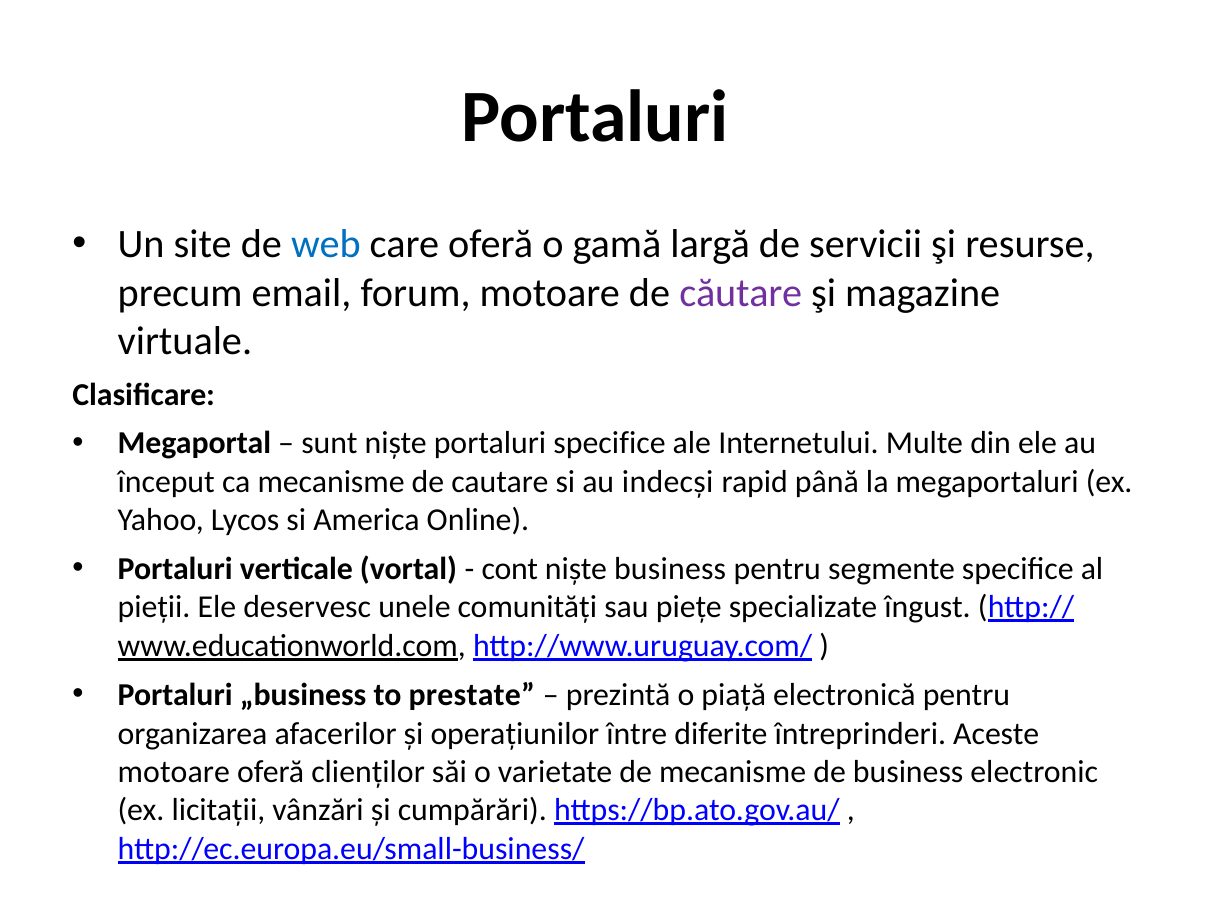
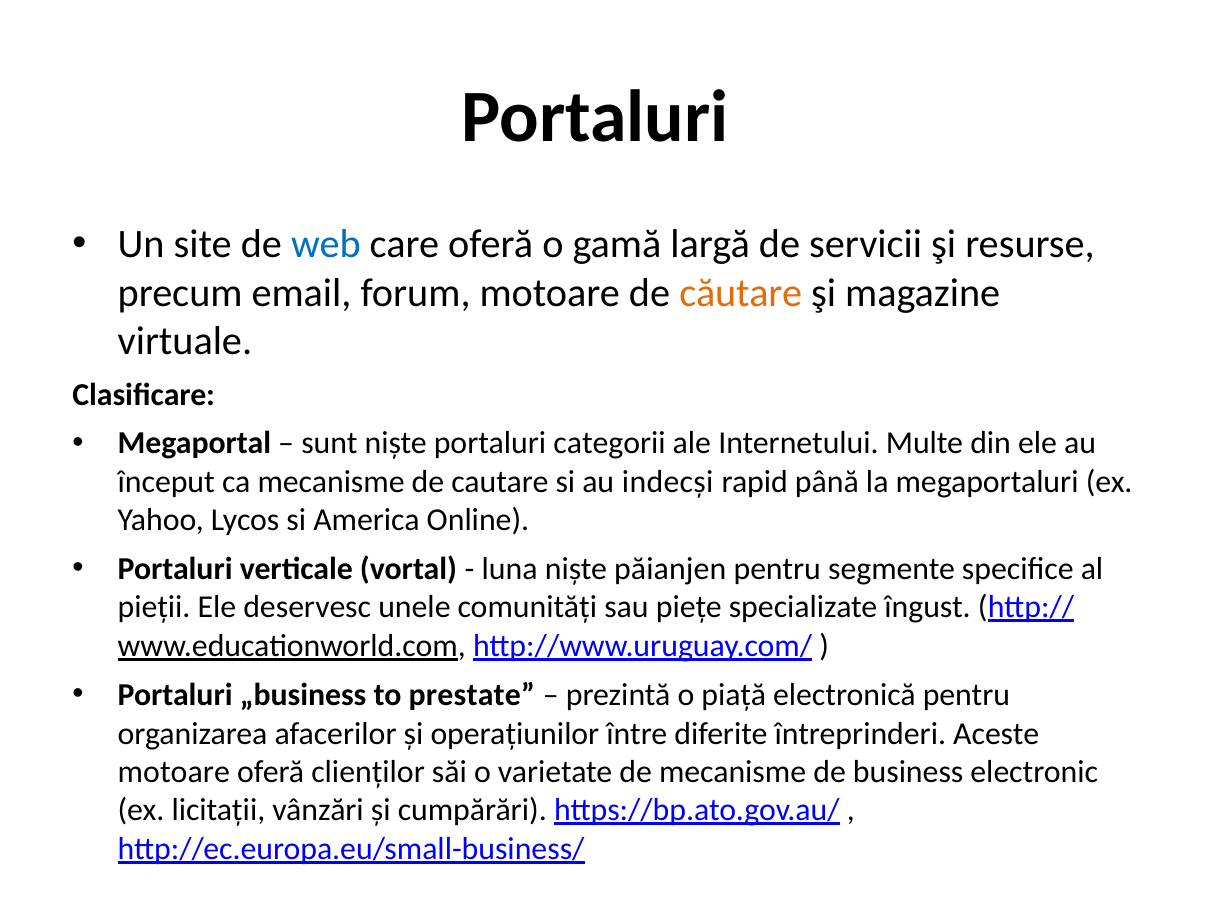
căutare colour: purple -> orange
portaluri specifice: specifice -> categorii
cont: cont -> luna
niște business: business -> păianjen
